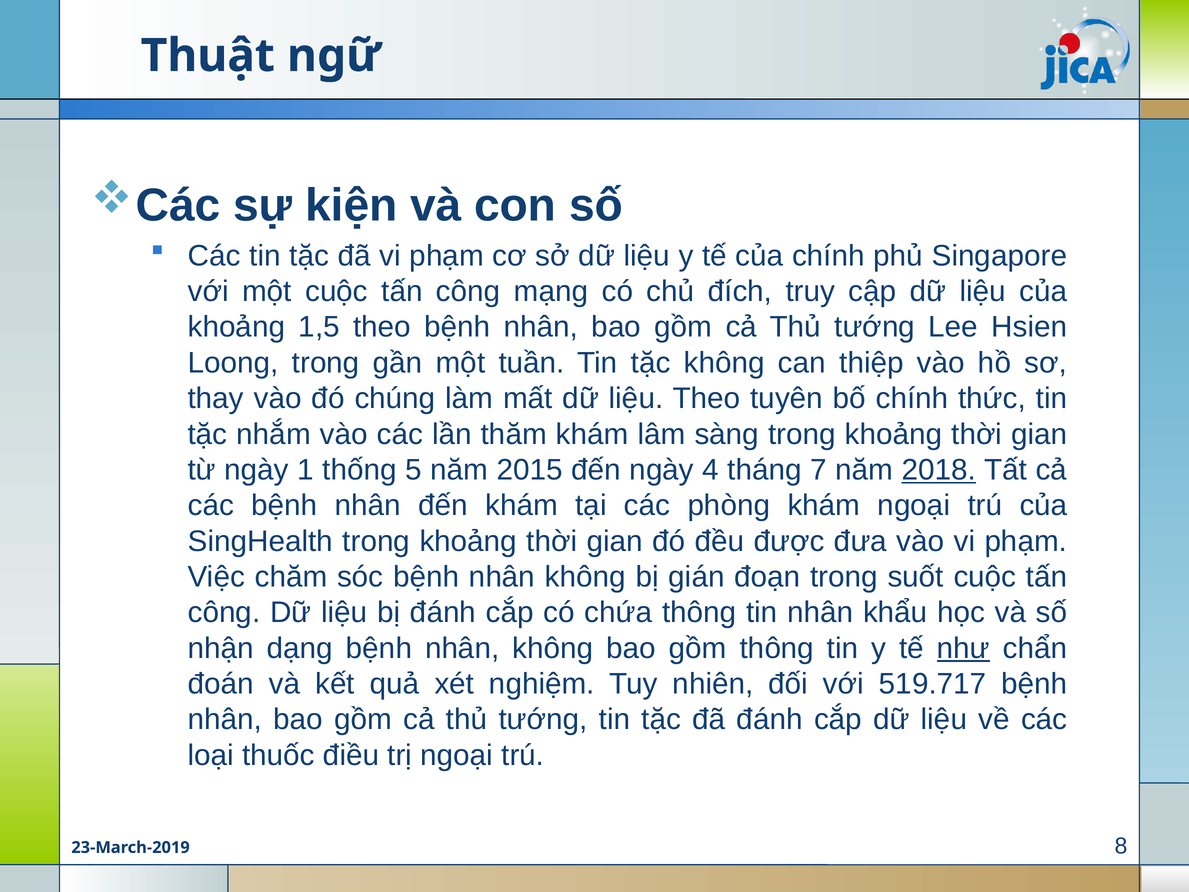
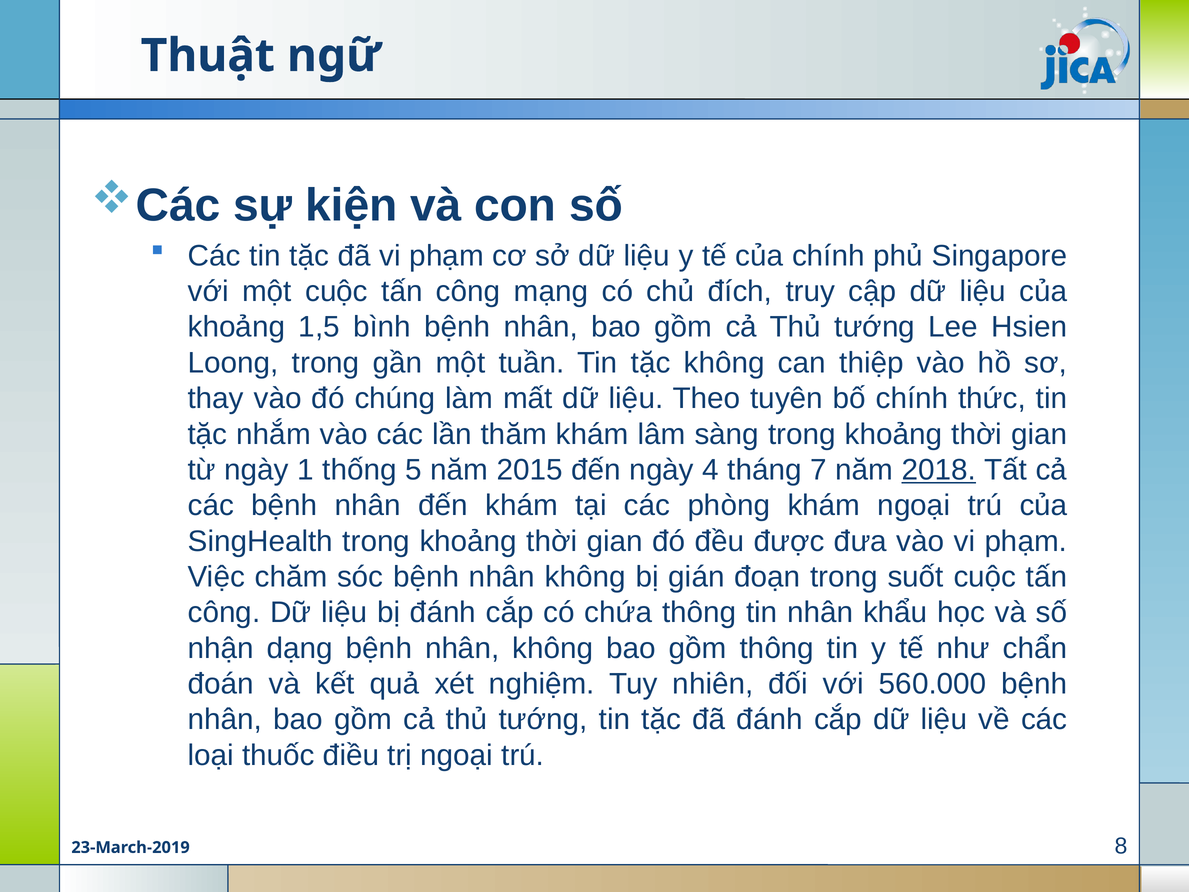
1,5 theo: theo -> bình
như underline: present -> none
519.717: 519.717 -> 560.000
